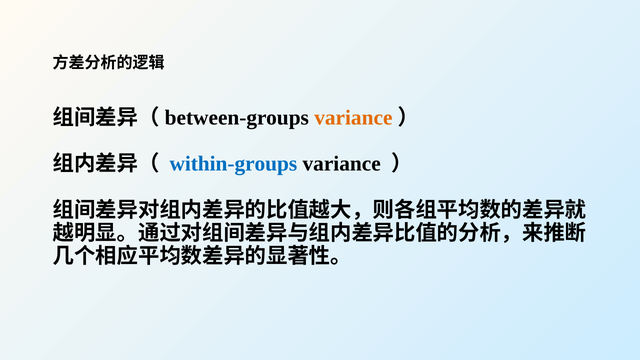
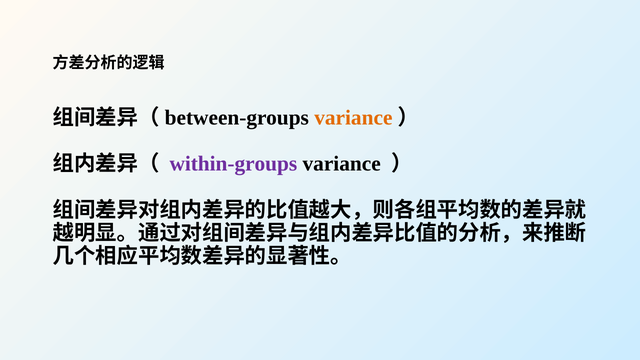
within-groups colour: blue -> purple
